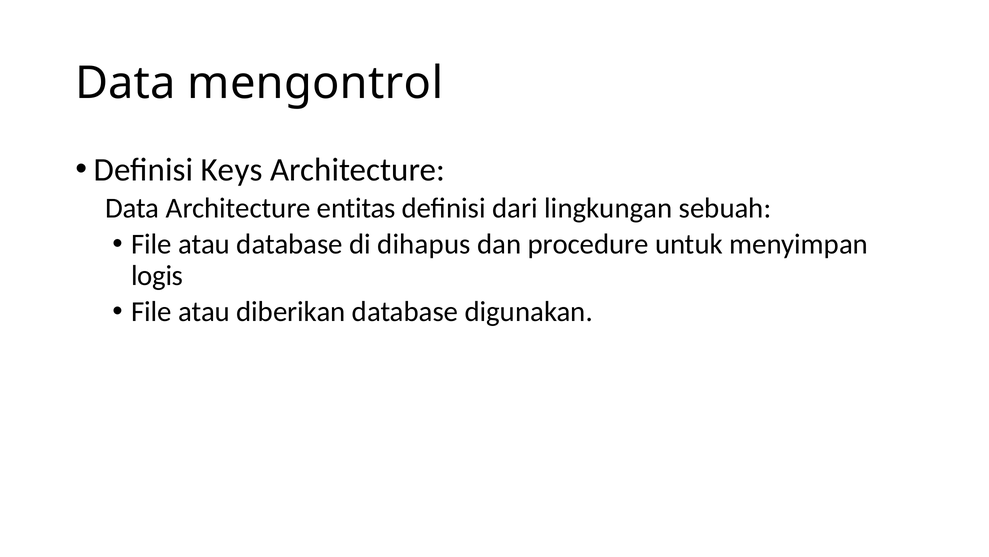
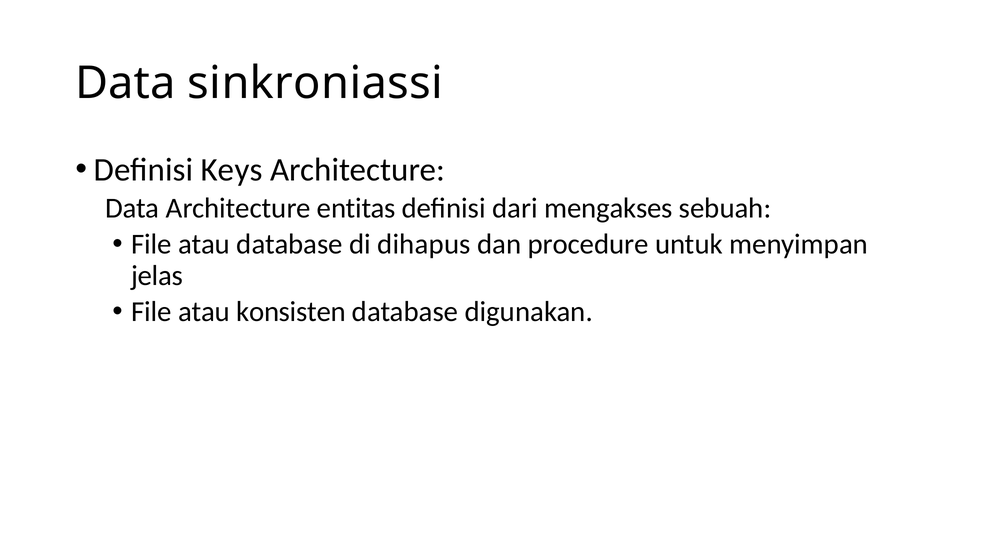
mengontrol: mengontrol -> sinkroniassi
lingkungan: lingkungan -> mengakses
logis: logis -> jelas
diberikan: diberikan -> konsisten
